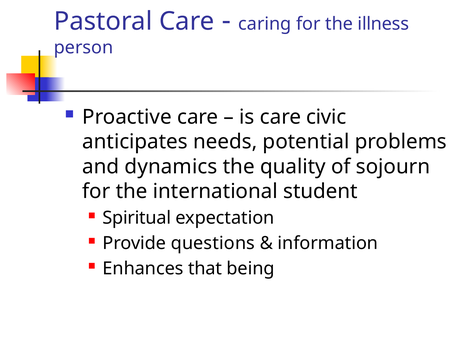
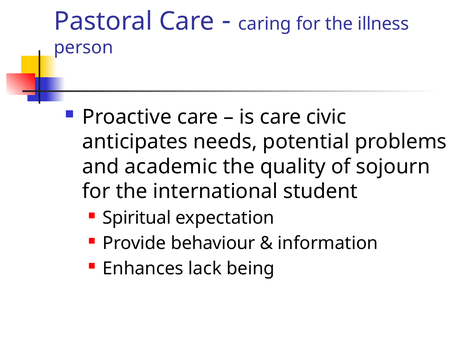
dynamics: dynamics -> academic
questions: questions -> behaviour
that: that -> lack
